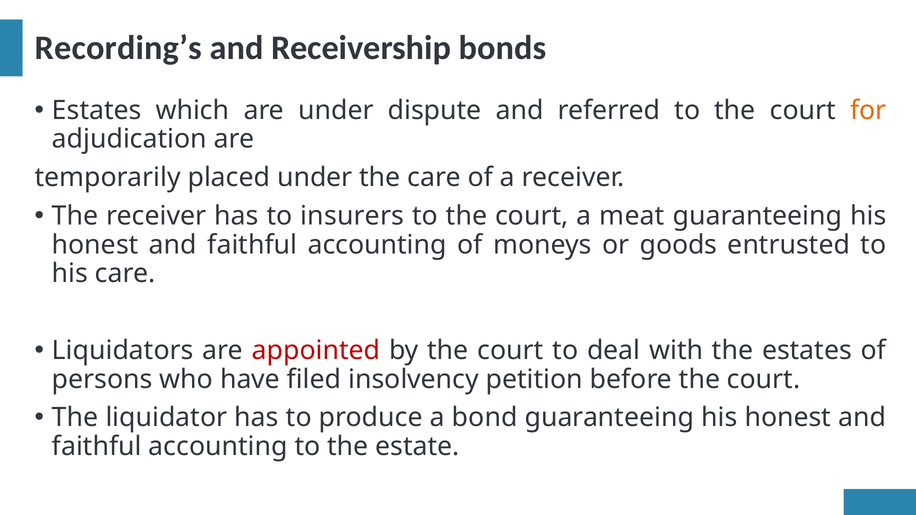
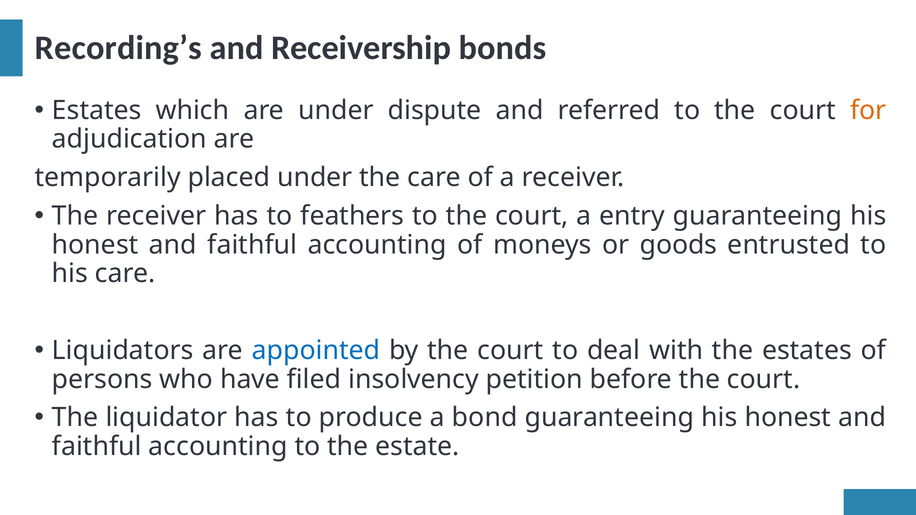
insurers: insurers -> feathers
meat: meat -> entry
appointed colour: red -> blue
